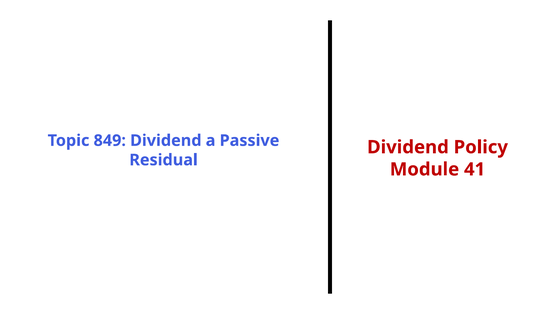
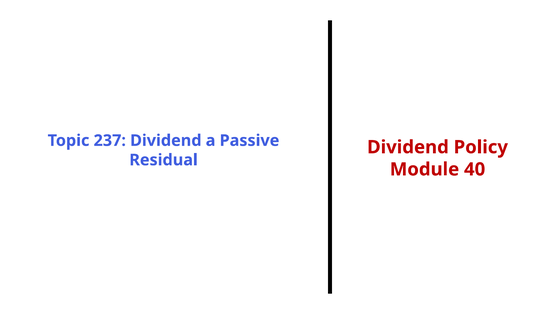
849: 849 -> 237
41: 41 -> 40
